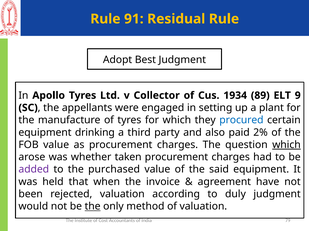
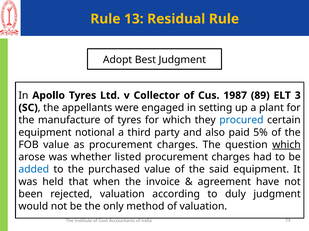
91: 91 -> 13
1934: 1934 -> 1987
9: 9 -> 3
drinking: drinking -> notional
2%: 2% -> 5%
taken: taken -> listed
added colour: purple -> blue
the at (93, 207) underline: present -> none
